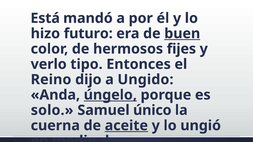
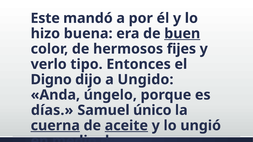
Está: Está -> Este
futuro: futuro -> buena
Reino: Reino -> Digno
úngelo underline: present -> none
solo: solo -> días
cuerna underline: none -> present
